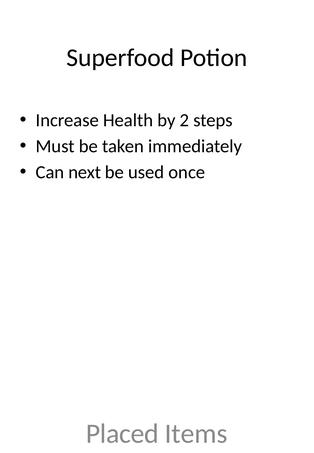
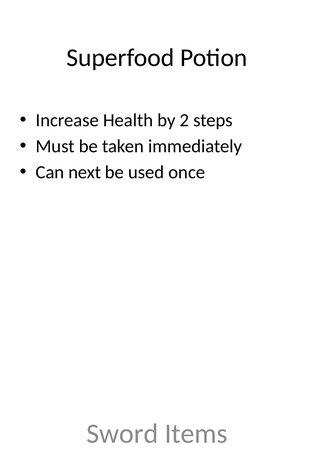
Placed: Placed -> Sword
